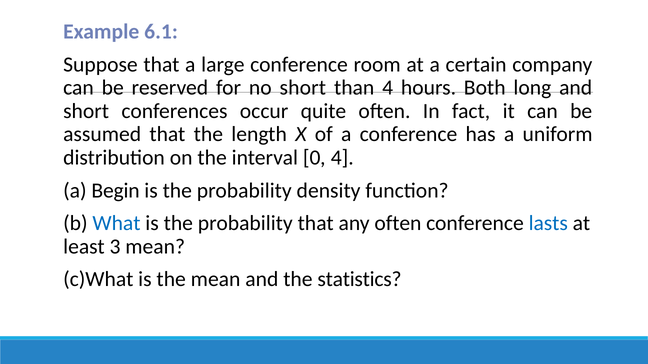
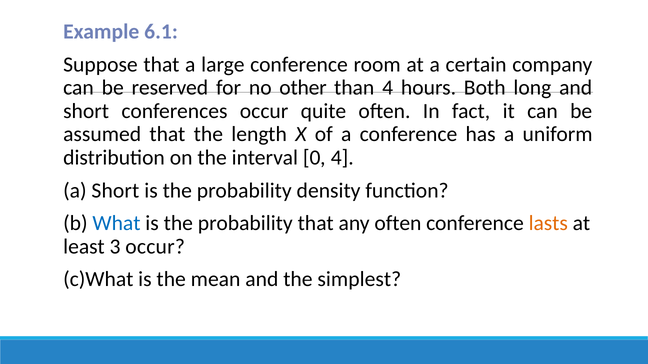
no short: short -> other
a Begin: Begin -> Short
lasts colour: blue -> orange
3 mean: mean -> occur
statistics: statistics -> simplest
